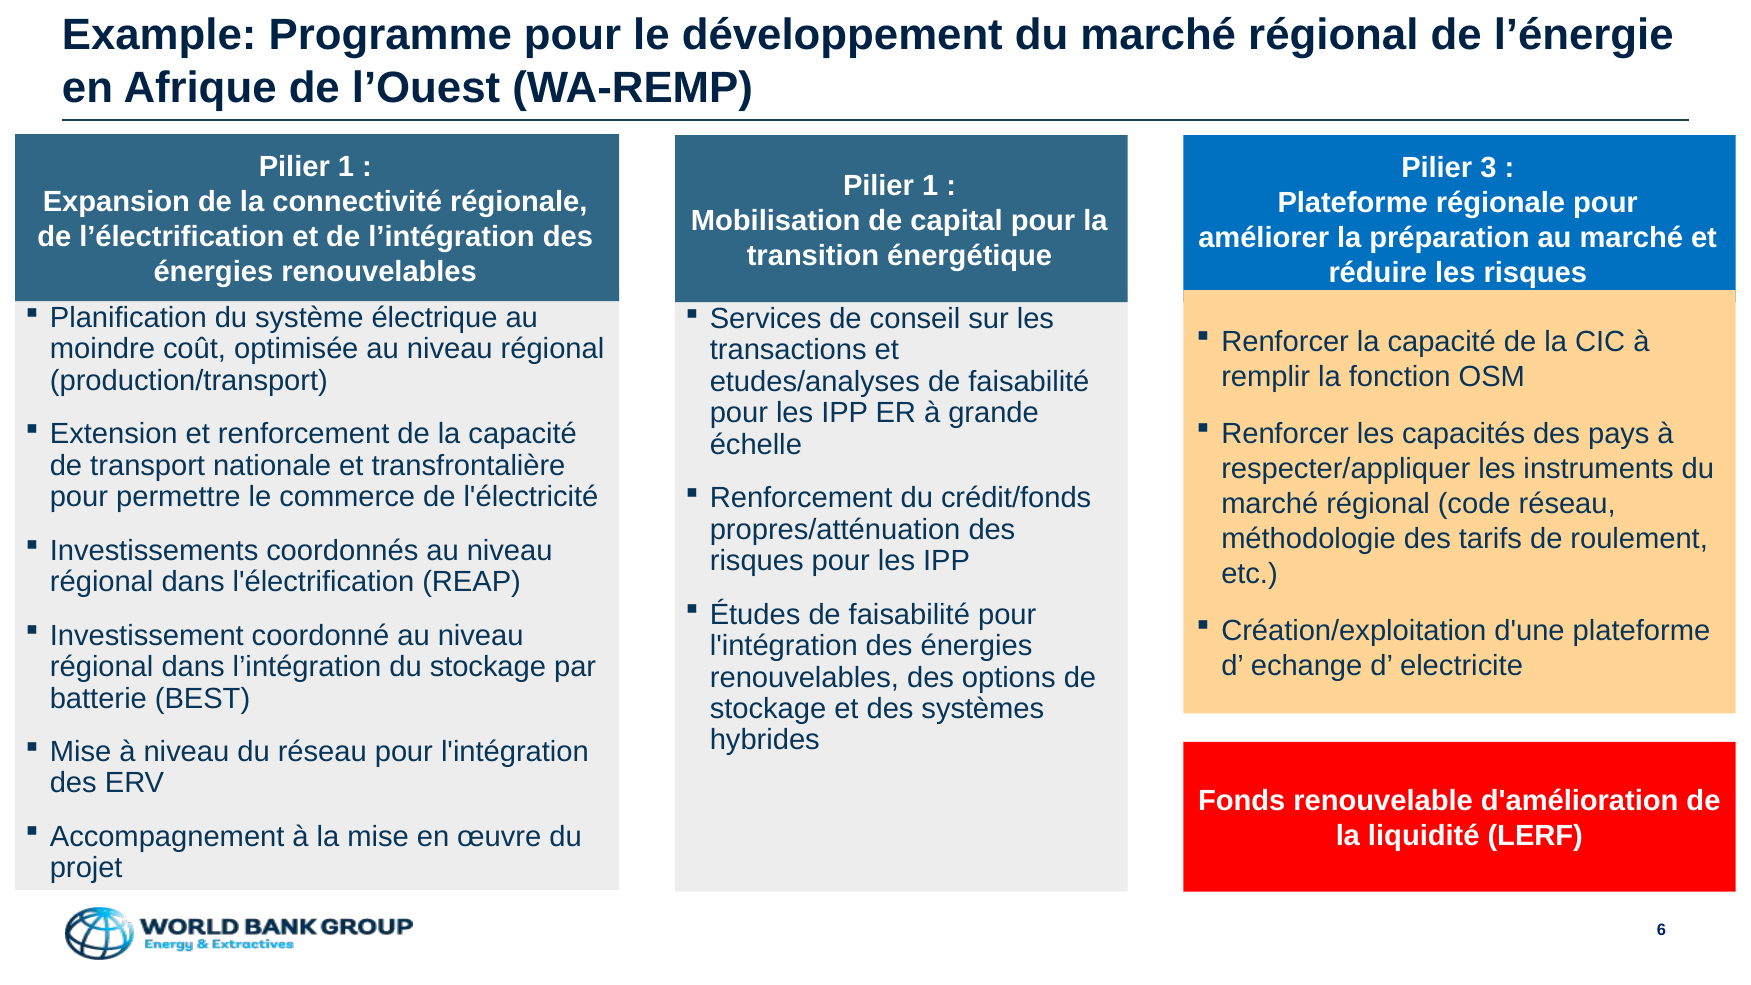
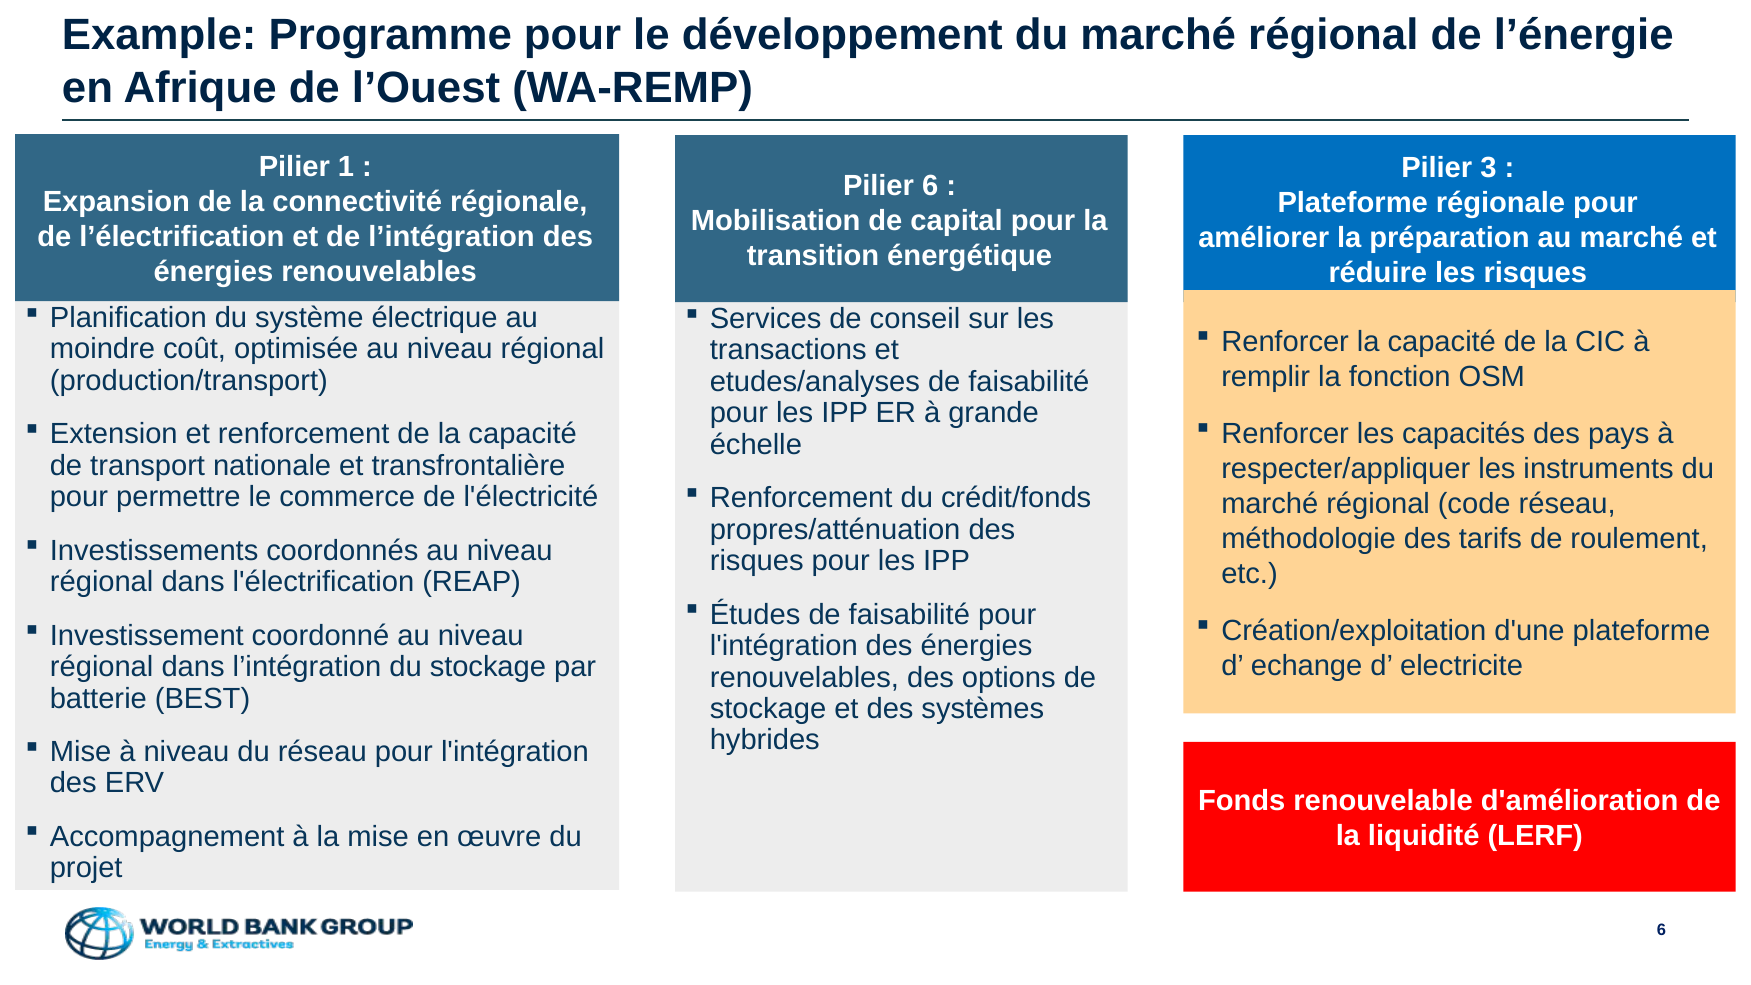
1 at (930, 186): 1 -> 6
